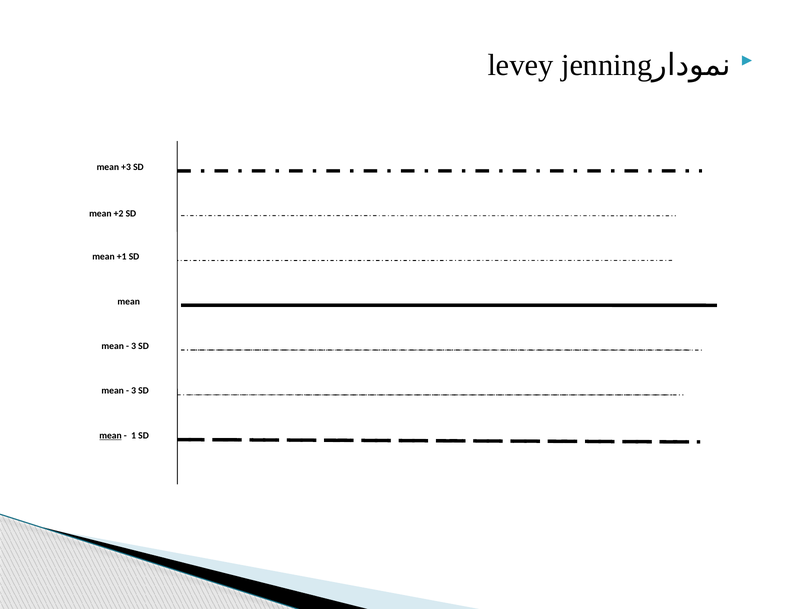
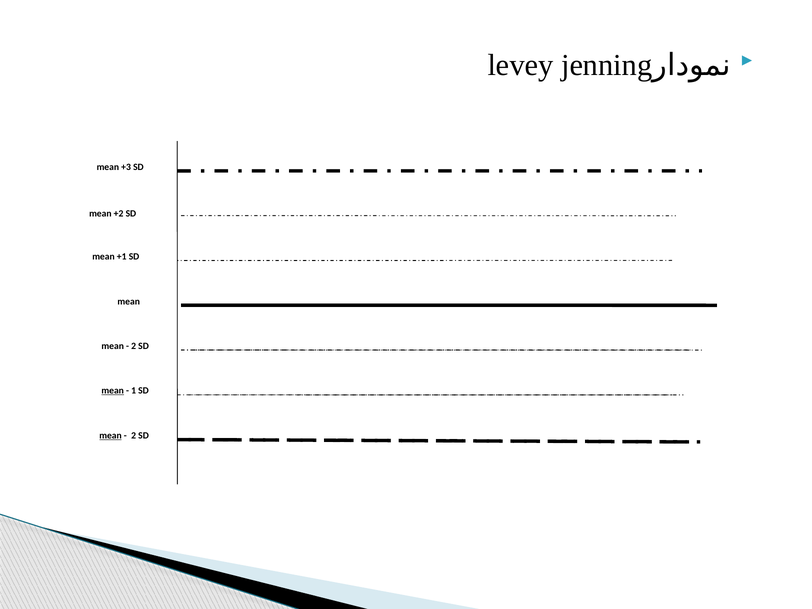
3 at (134, 346): 3 -> 2
mean at (113, 390) underline: none -> present
3 at (134, 390): 3 -> 1
1 at (134, 436): 1 -> 2
